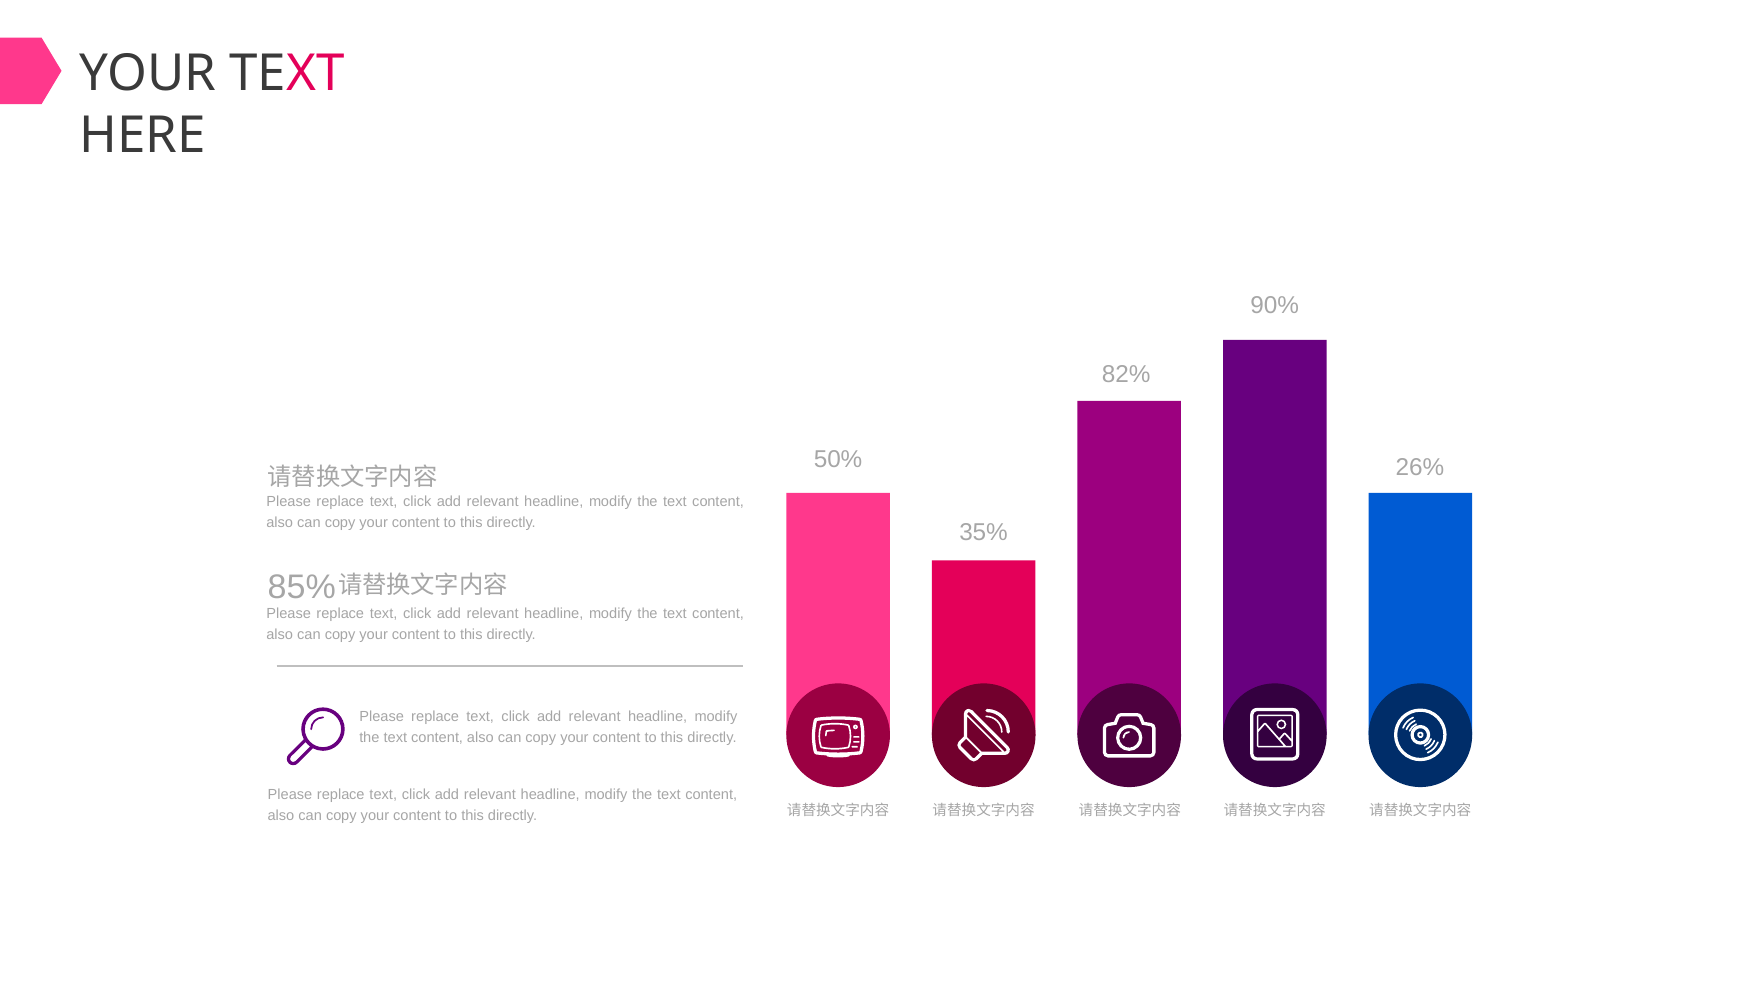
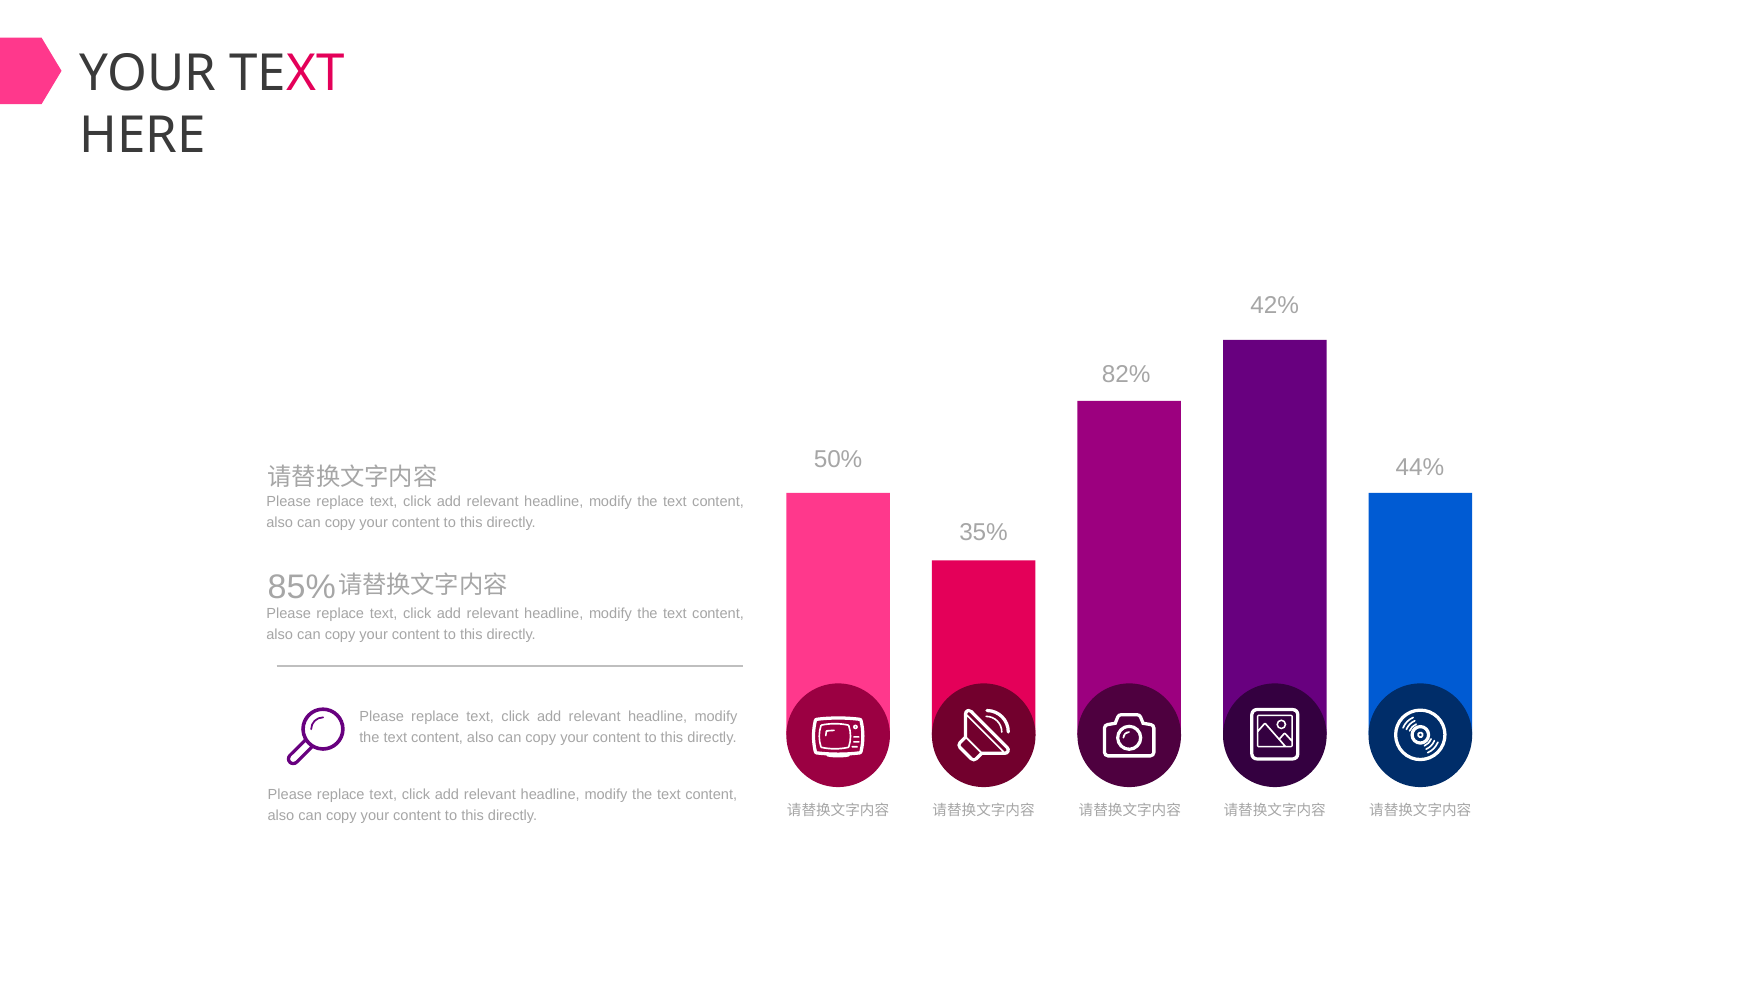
90%: 90% -> 42%
26%: 26% -> 44%
